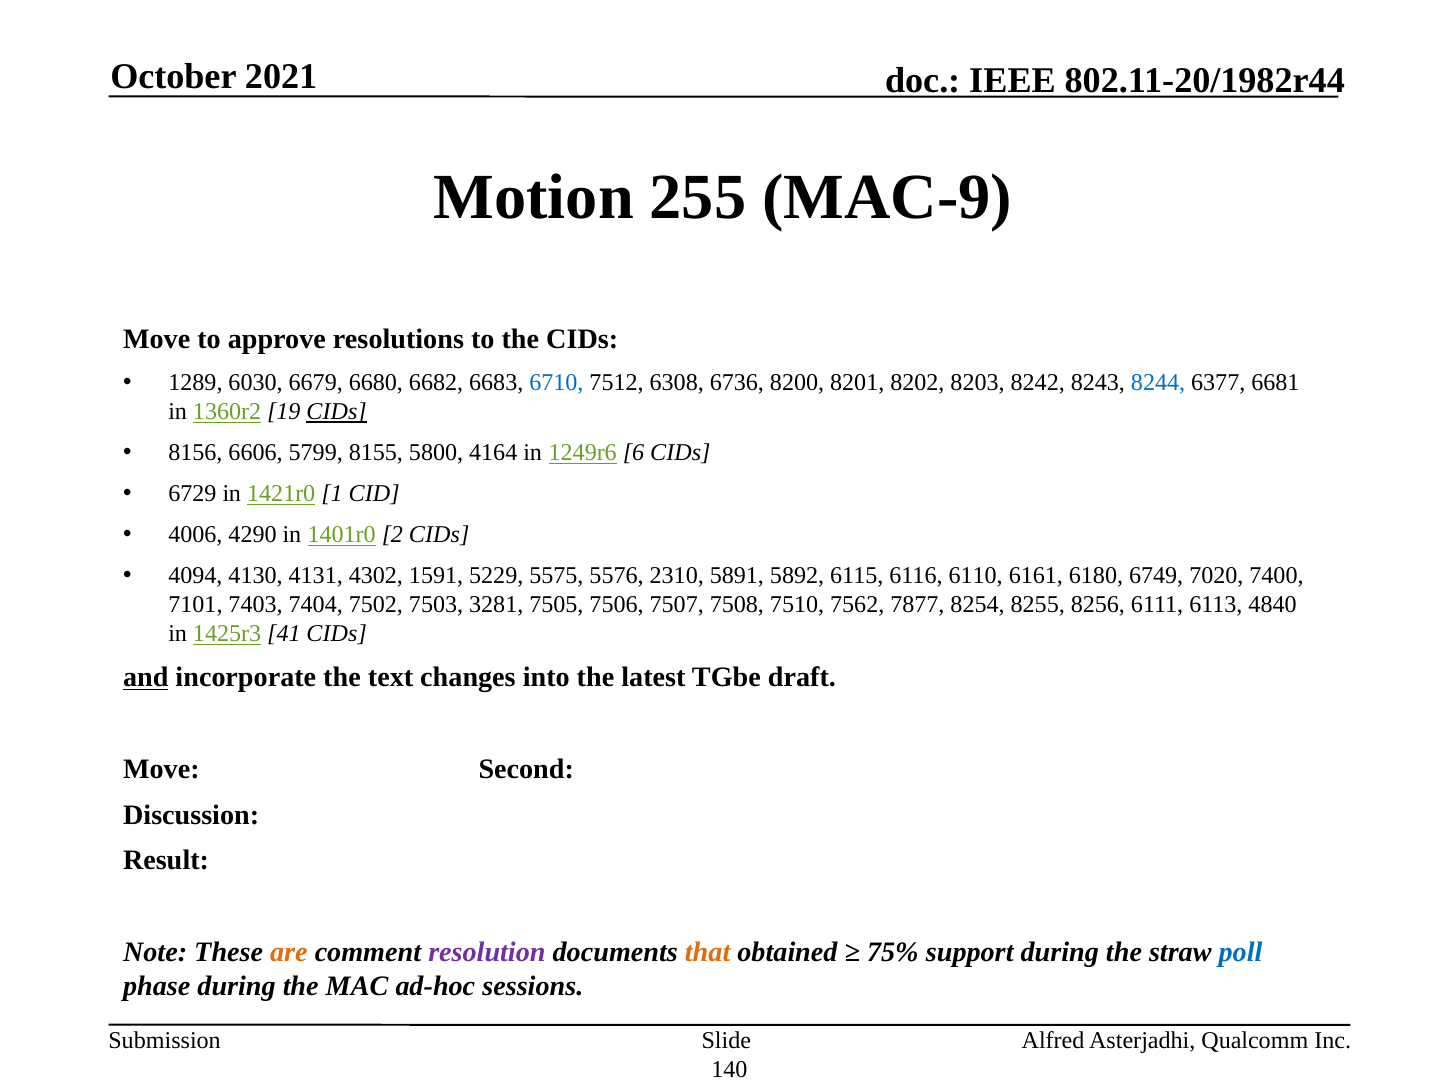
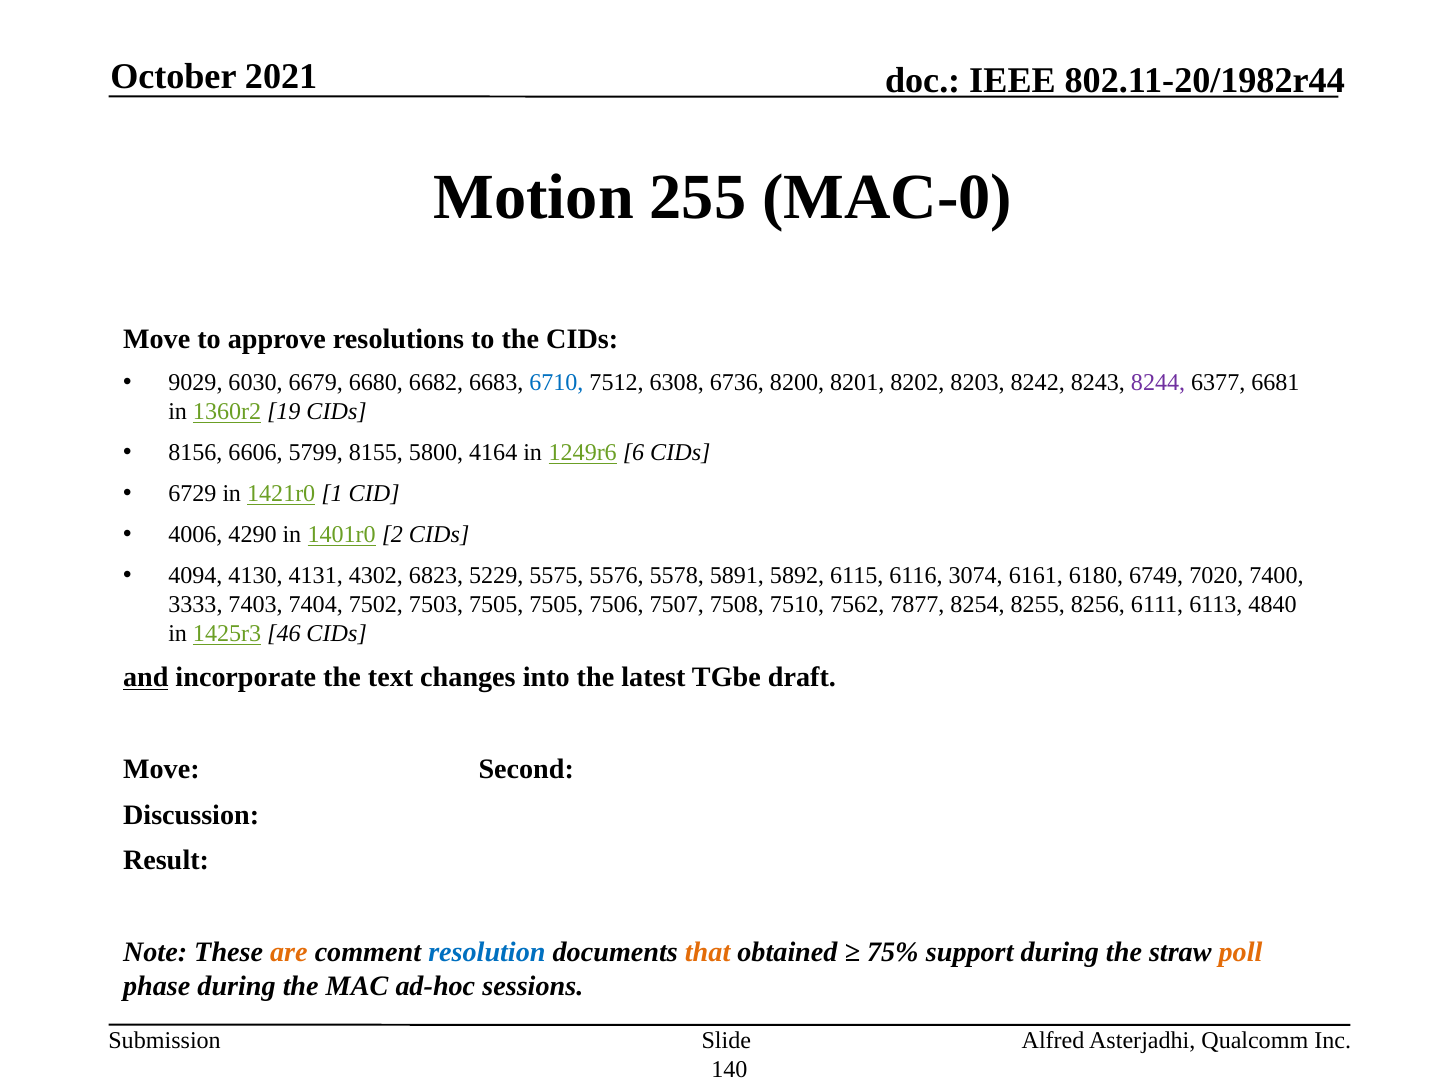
MAC-9: MAC-9 -> MAC-0
1289: 1289 -> 9029
8244 colour: blue -> purple
CIDs at (337, 412) underline: present -> none
1591: 1591 -> 6823
2310: 2310 -> 5578
6110: 6110 -> 3074
7101: 7101 -> 3333
7503 3281: 3281 -> 7505
41: 41 -> 46
resolution colour: purple -> blue
poll colour: blue -> orange
